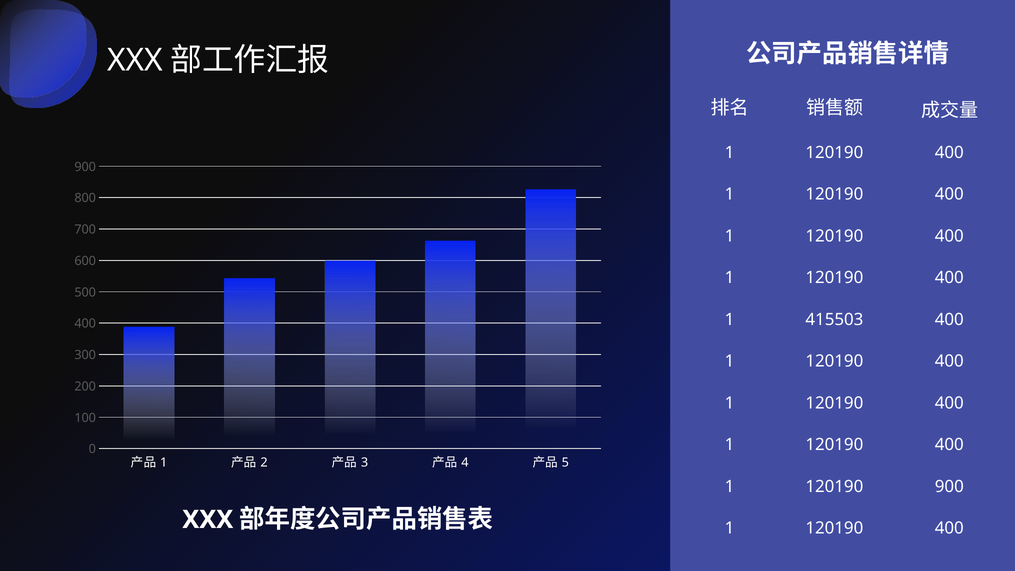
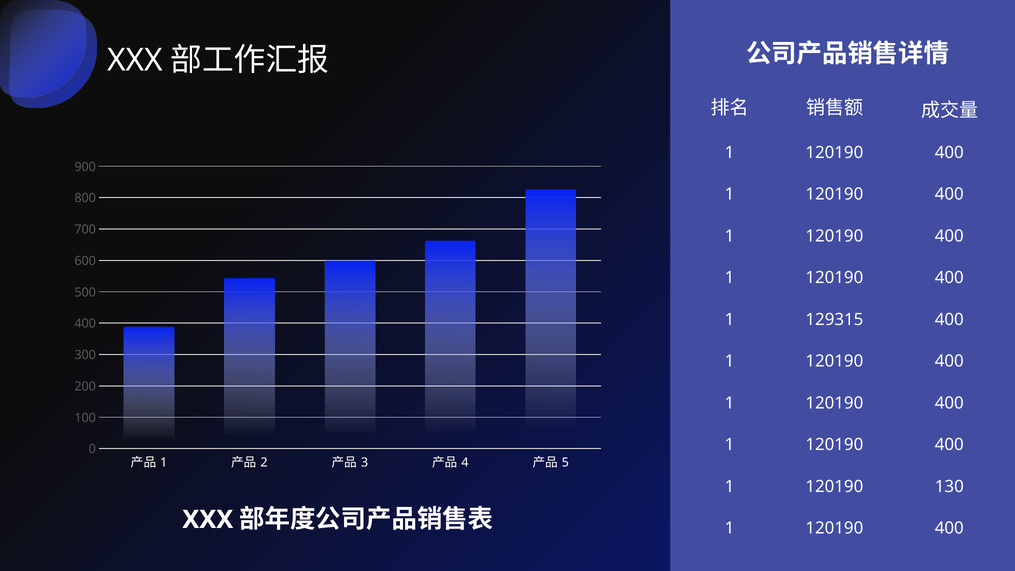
415503: 415503 -> 129315
120190 900: 900 -> 130
